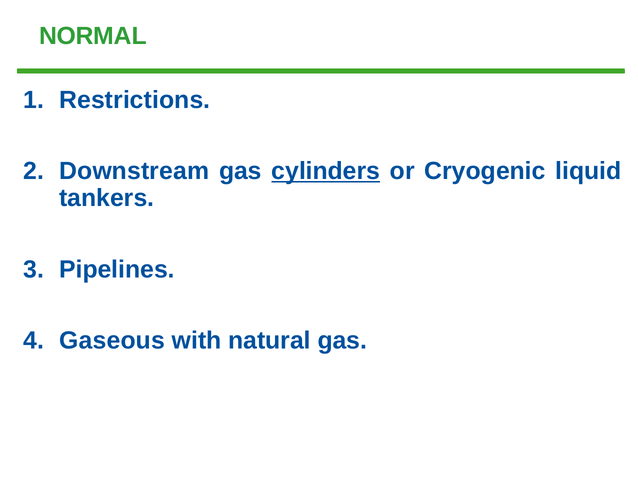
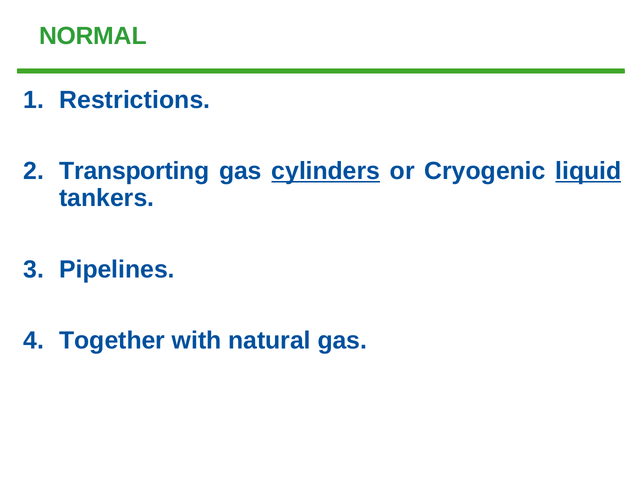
Downstream: Downstream -> Transporting
liquid underline: none -> present
Gaseous: Gaseous -> Together
